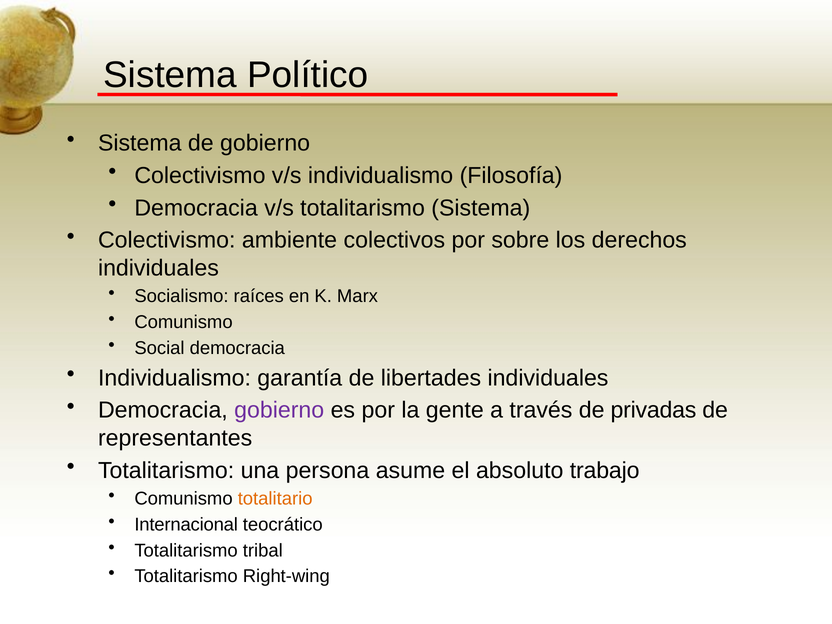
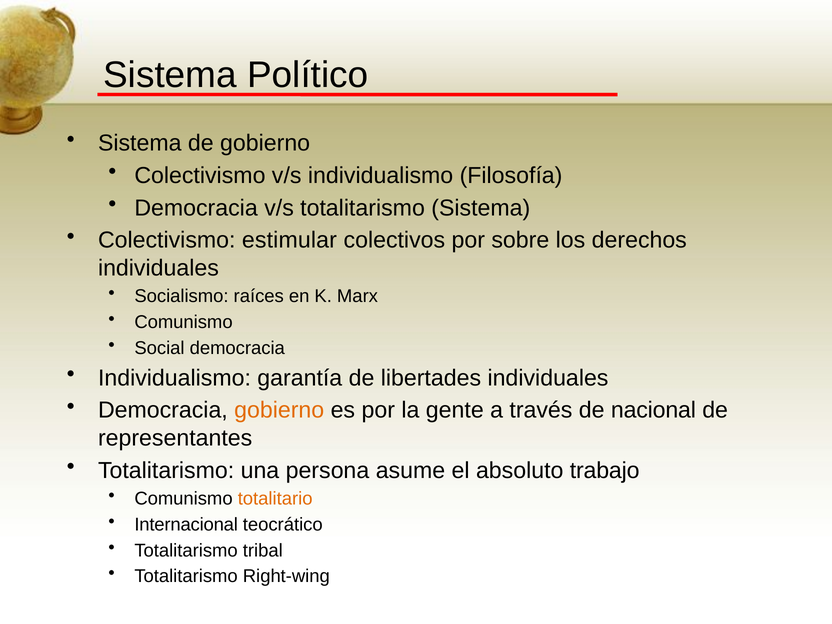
ambiente: ambiente -> estimular
gobierno at (279, 410) colour: purple -> orange
privadas: privadas -> nacional
